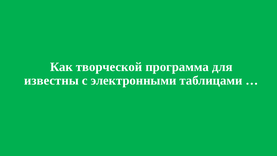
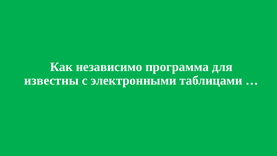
творческой: творческой -> независимо
